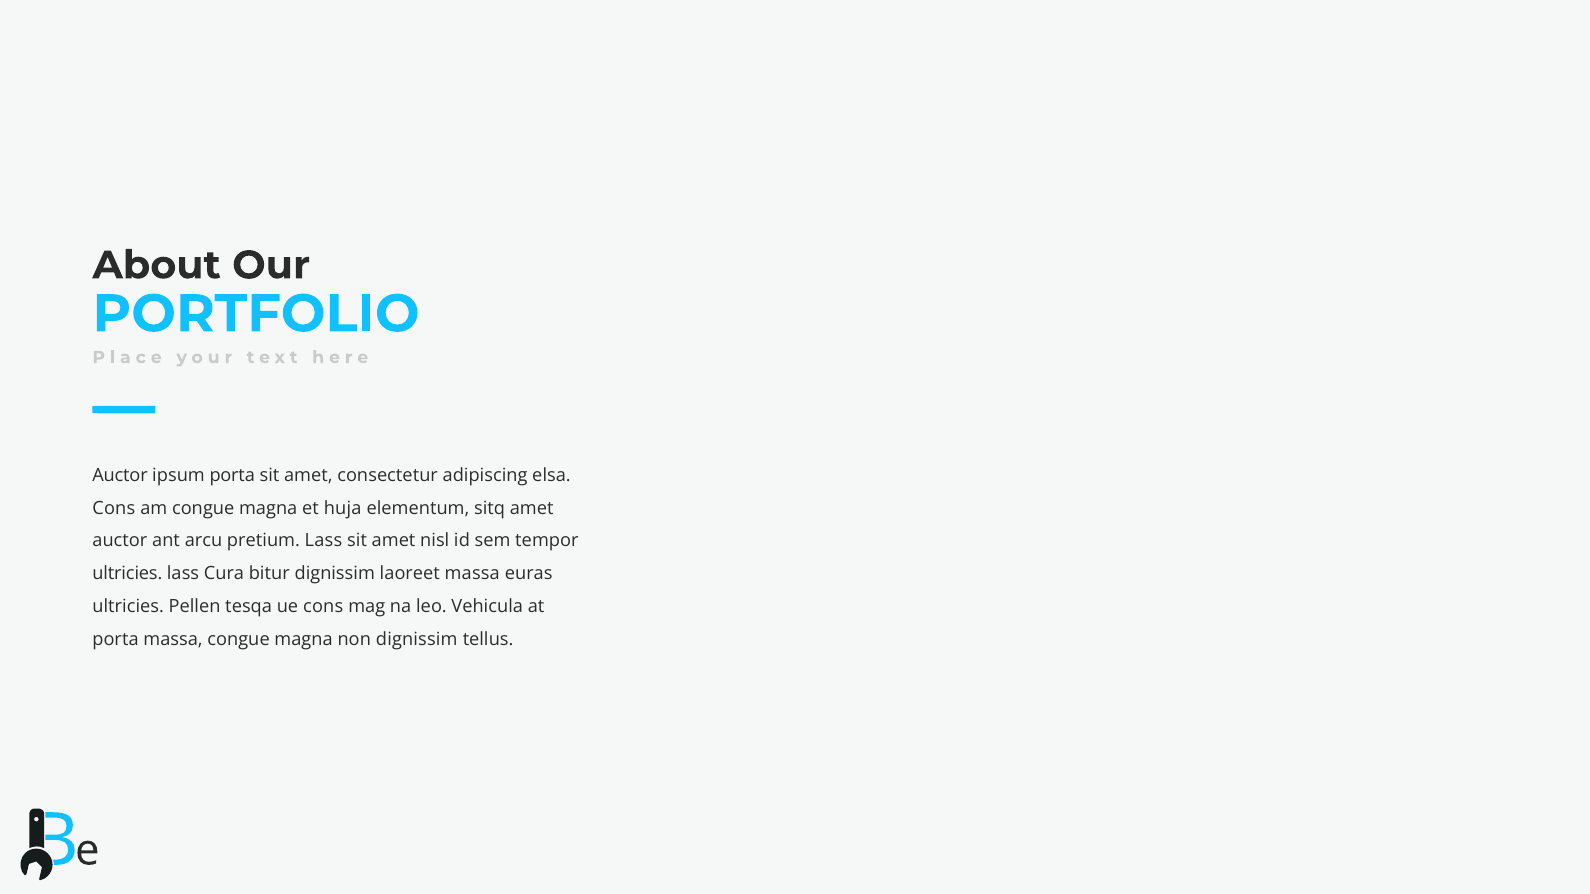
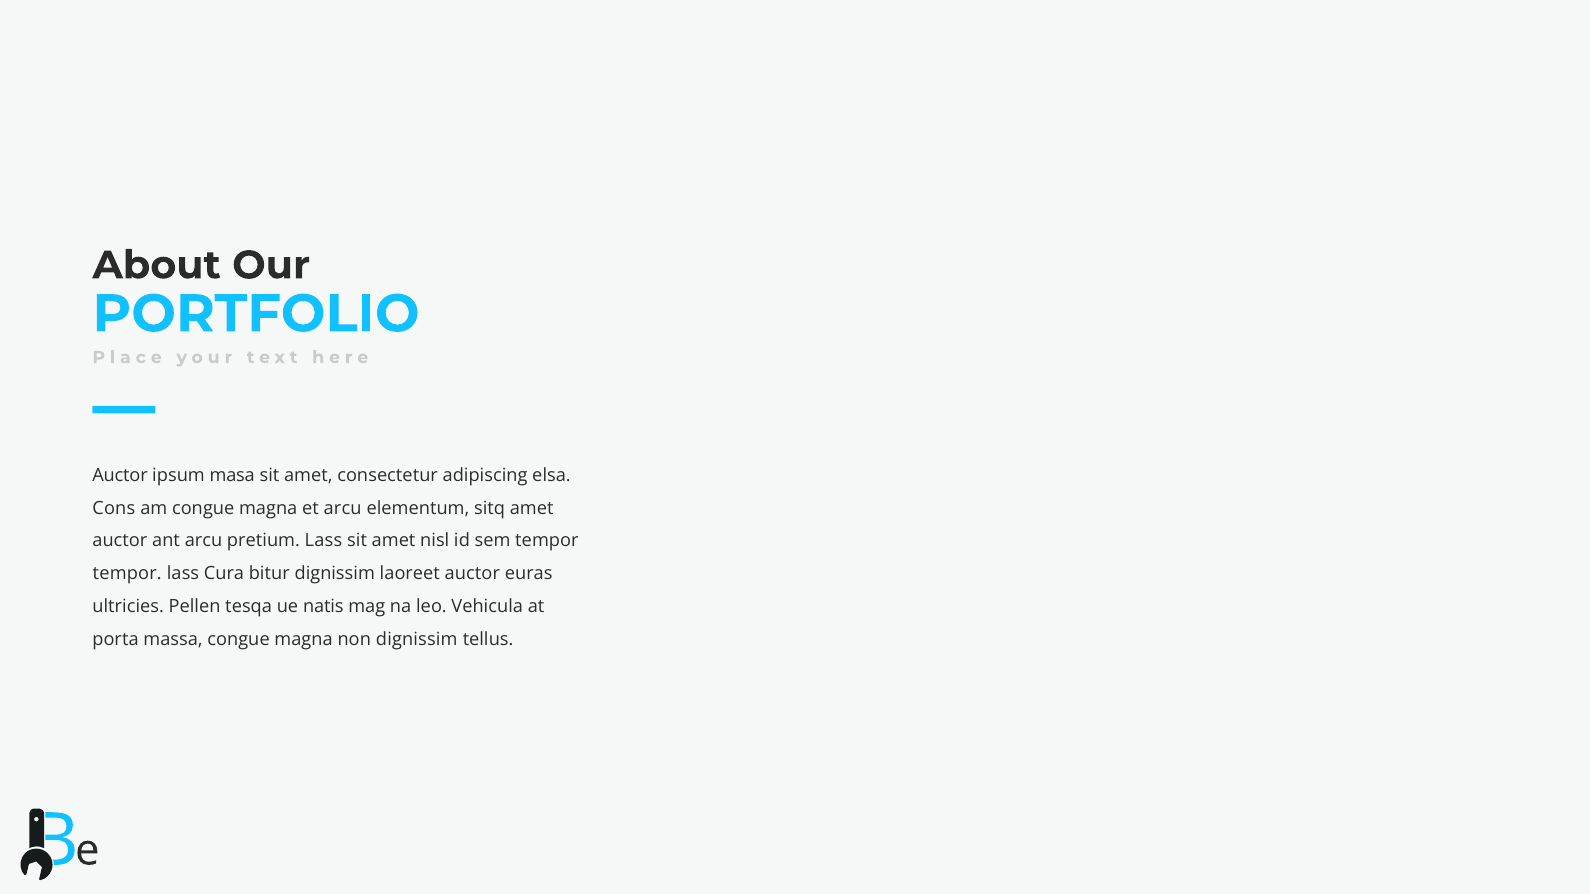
ipsum porta: porta -> masa
et huja: huja -> arcu
ultricies at (127, 574): ultricies -> tempor
laoreet massa: massa -> auctor
ue cons: cons -> natis
